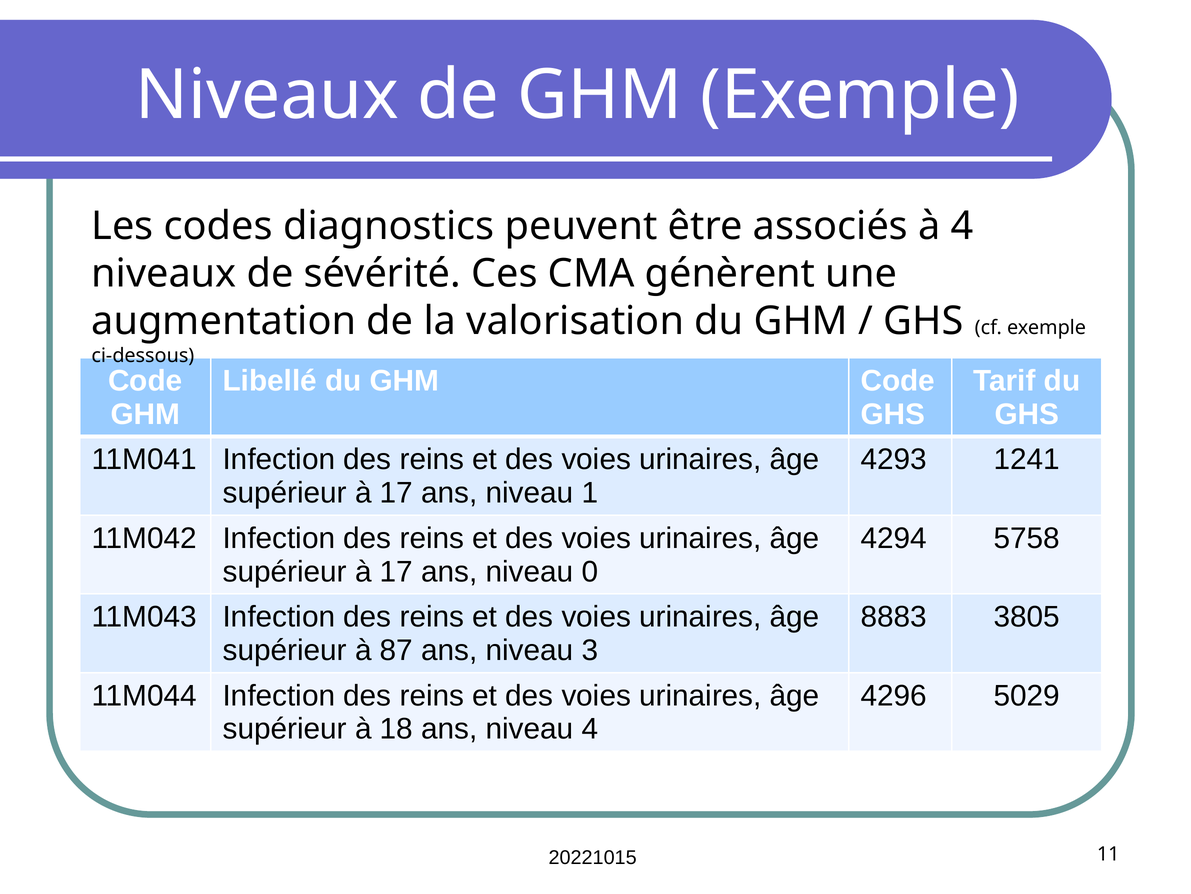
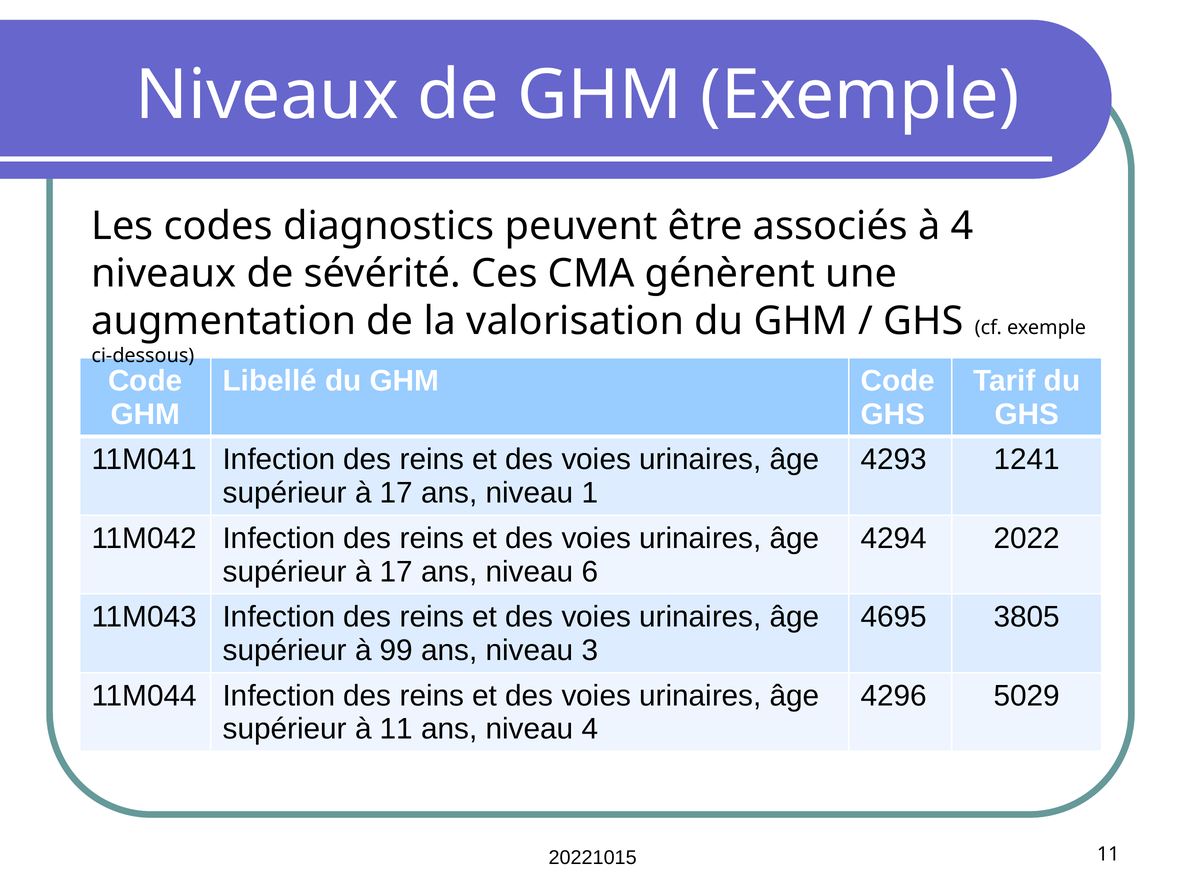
5758: 5758 -> 2022
0: 0 -> 6
8883: 8883 -> 4695
87: 87 -> 99
à 18: 18 -> 11
